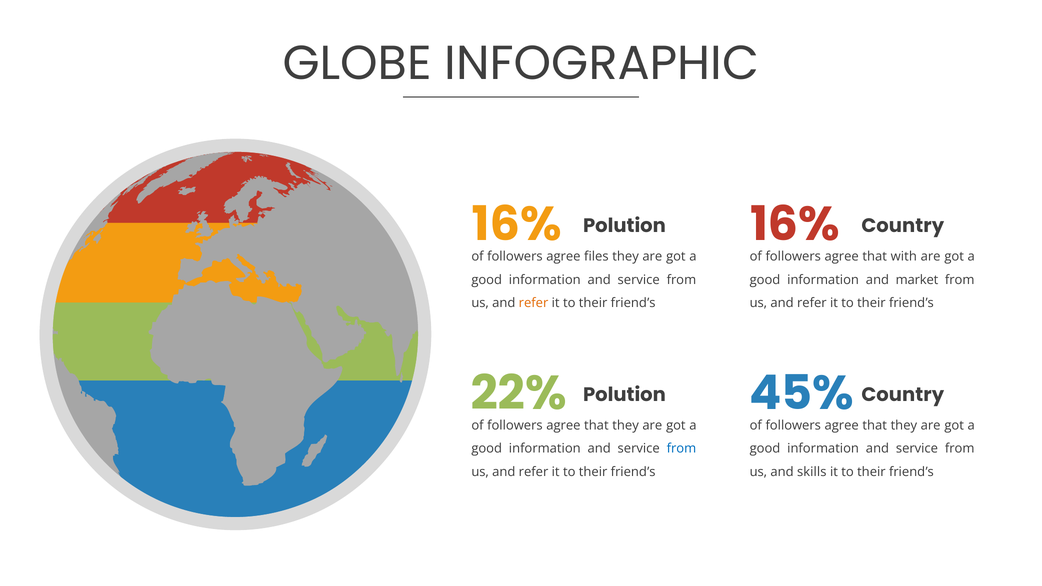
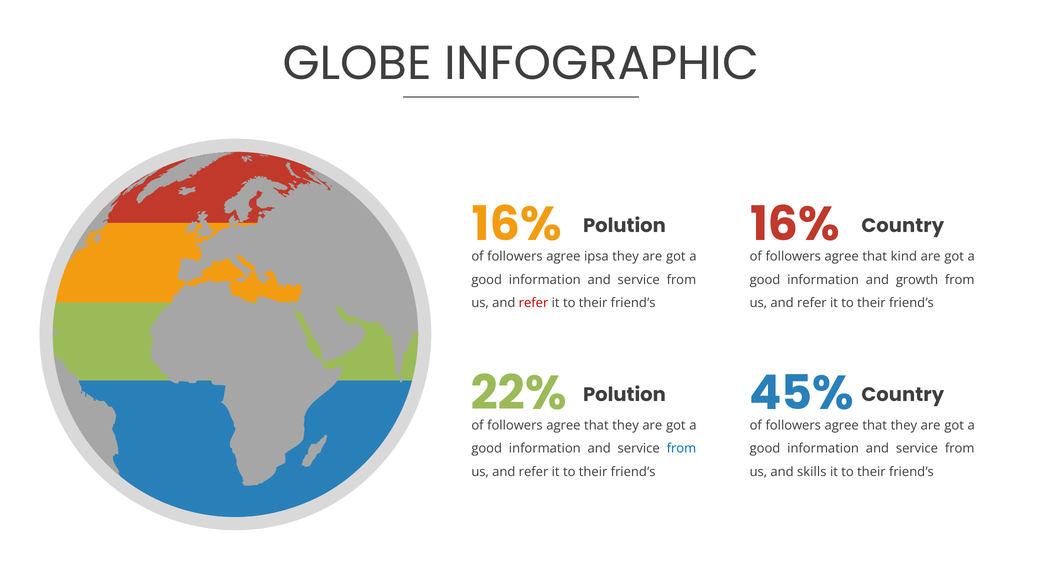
files: files -> ipsa
with: with -> kind
market: market -> growth
refer at (534, 303) colour: orange -> red
